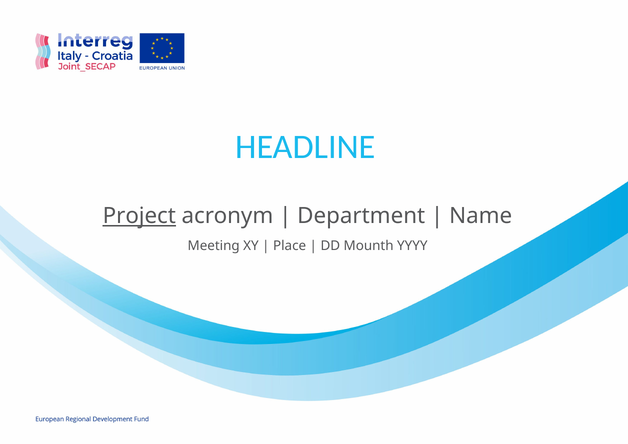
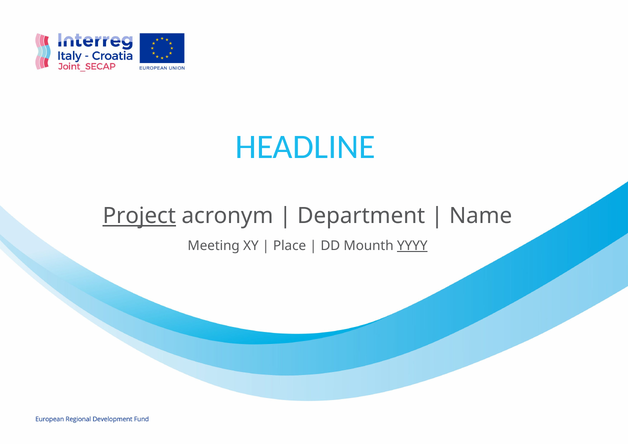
YYYY underline: none -> present
